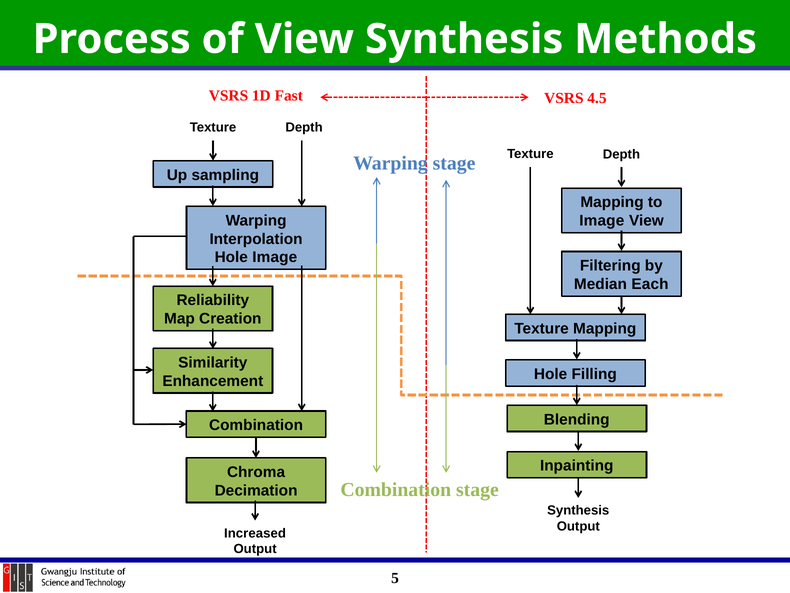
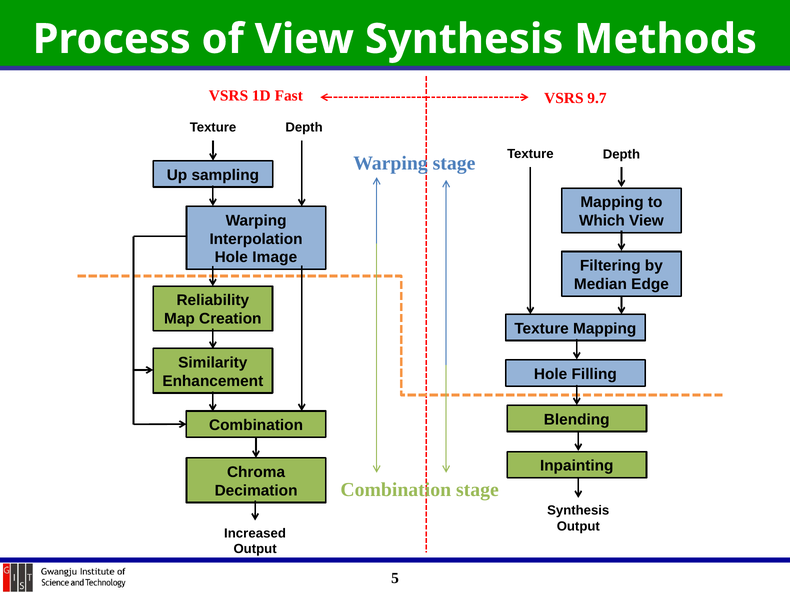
4.5: 4.5 -> 9.7
Image at (602, 221): Image -> Which
Each: Each -> Edge
